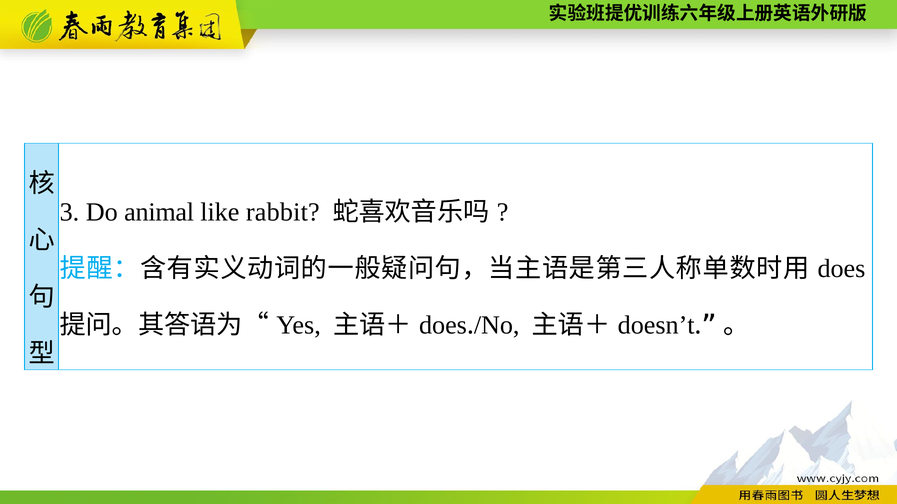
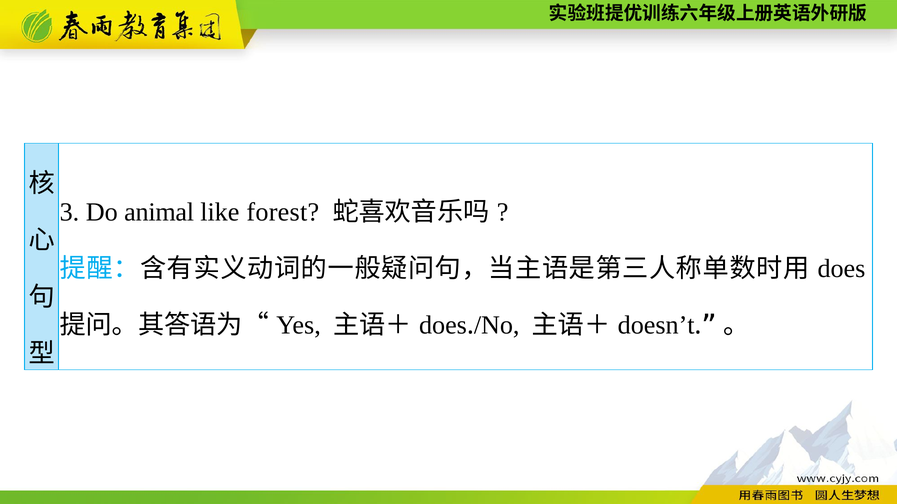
rabbit: rabbit -> forest
